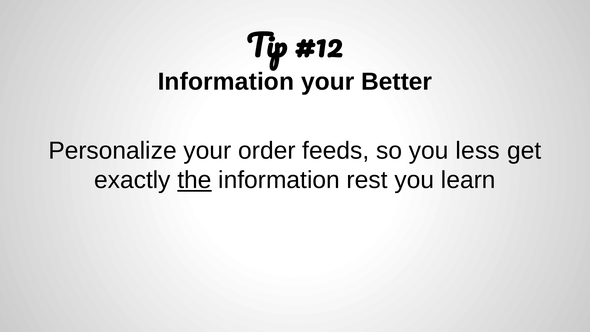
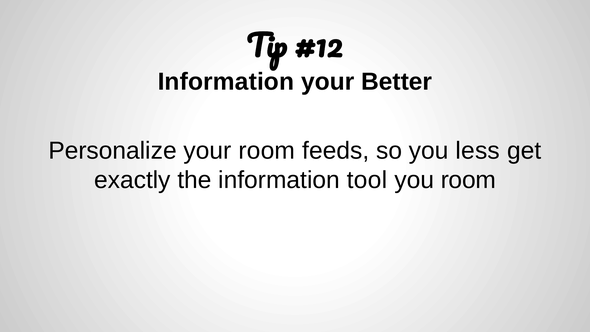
your order: order -> room
the underline: present -> none
rest: rest -> tool
you learn: learn -> room
